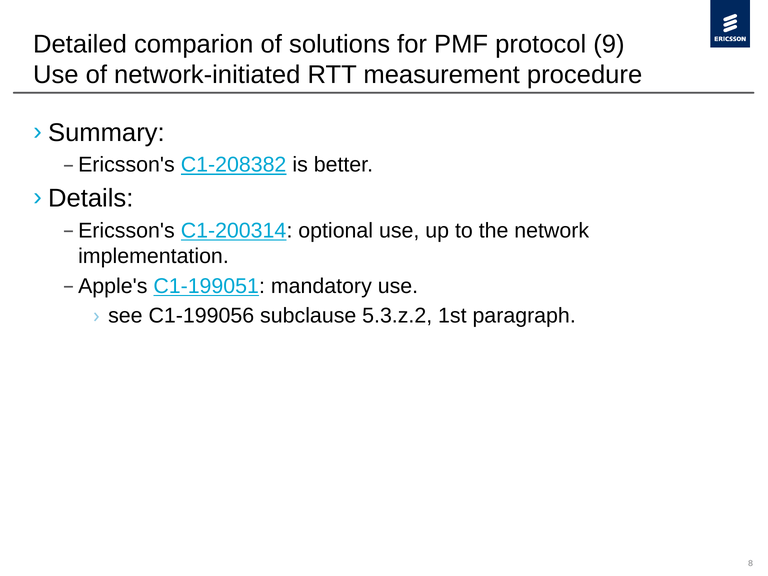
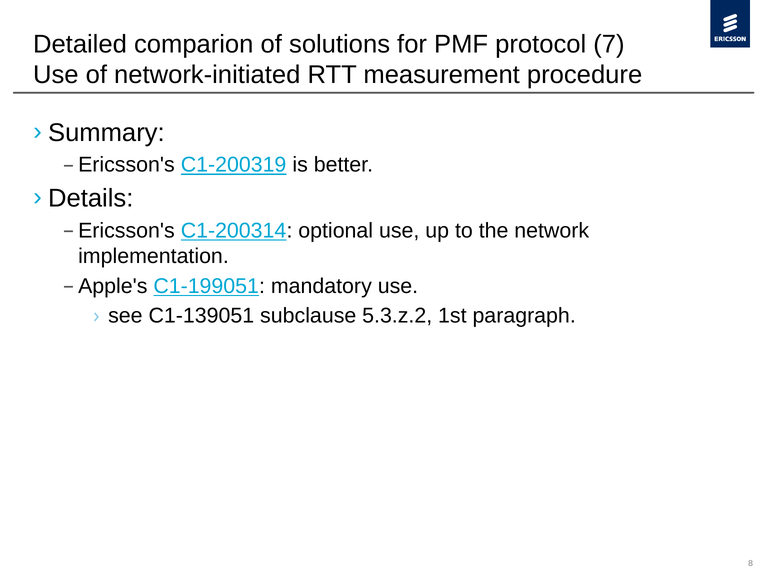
9: 9 -> 7
C1-208382: C1-208382 -> C1-200319
C1-199056: C1-199056 -> C1-139051
